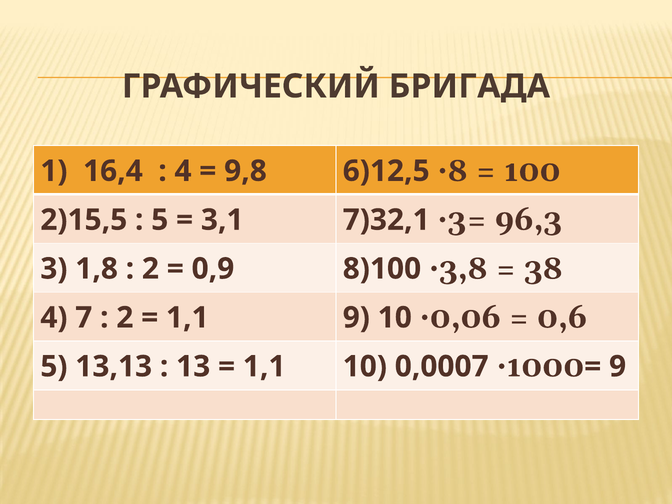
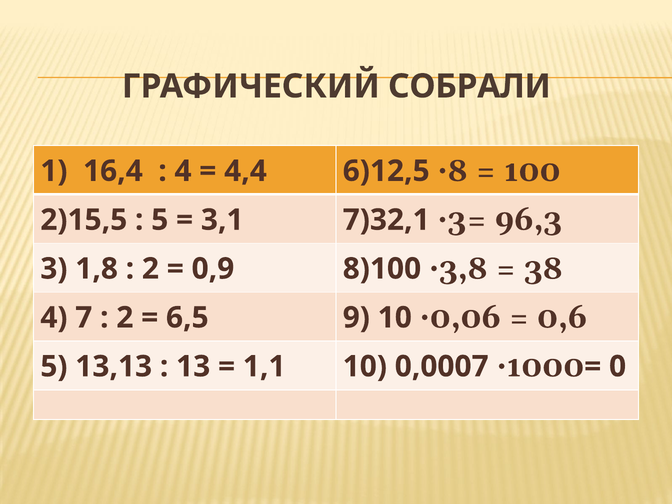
БРИГАДА: БРИГАДА -> СОБРАЛИ
9,8: 9,8 -> 4,4
1,1 at (187, 318): 1,1 -> 6,5
9 at (618, 366): 9 -> 0
